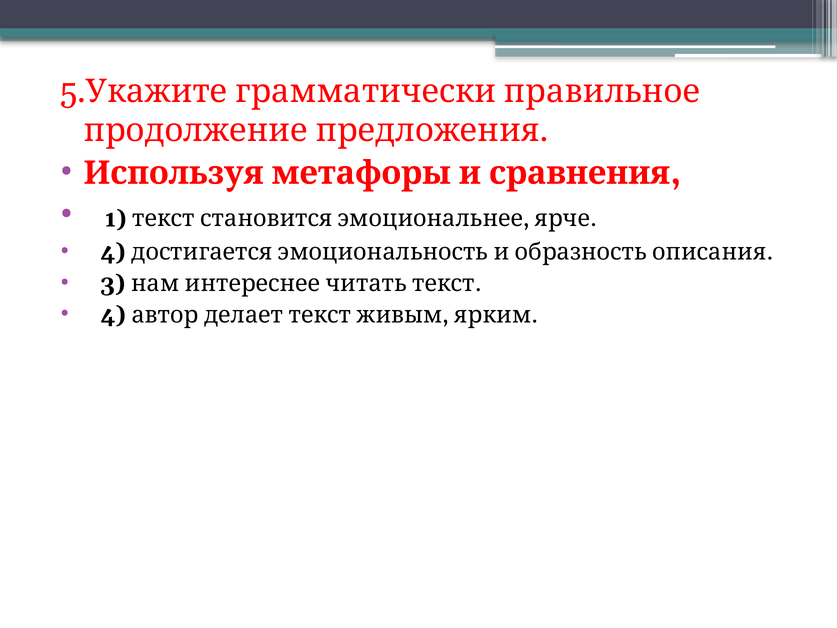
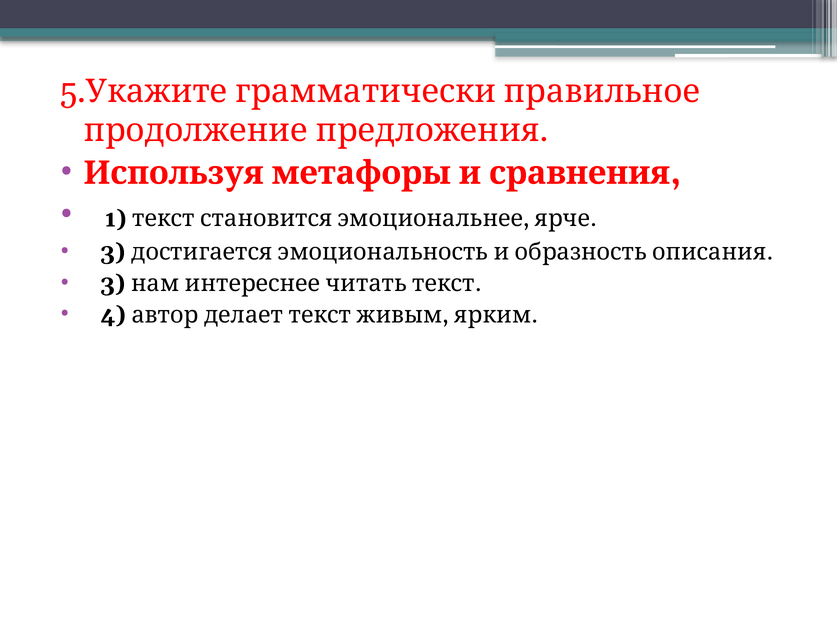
4 at (113, 252): 4 -> 3
